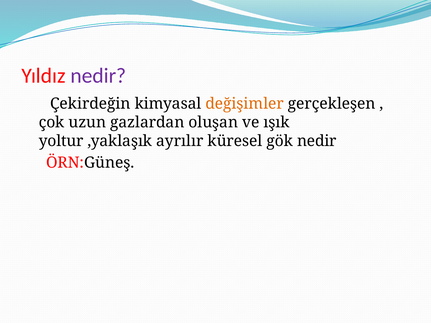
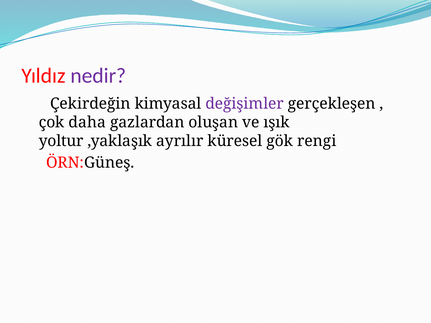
değişimler colour: orange -> purple
uzun: uzun -> daha
gök nedir: nedir -> rengi
